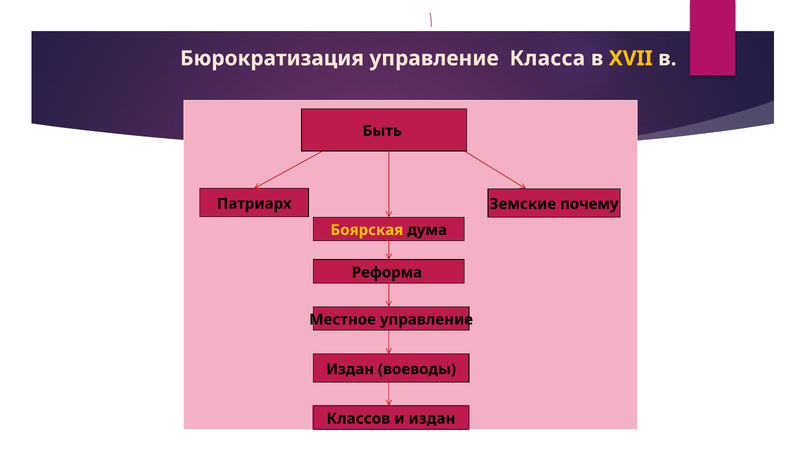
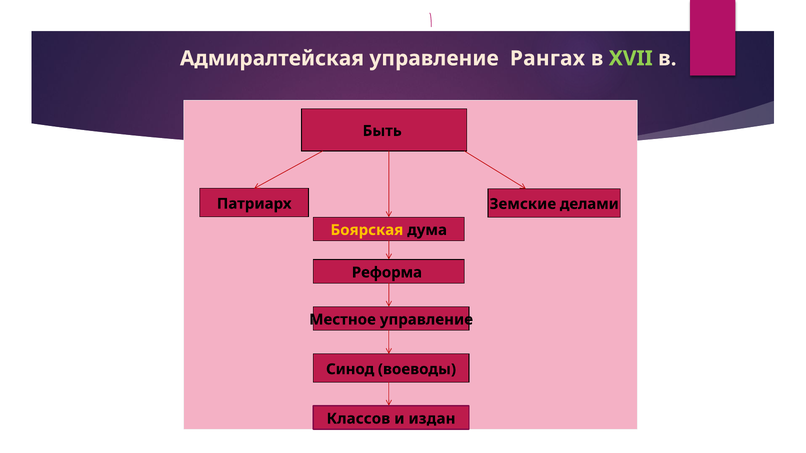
Бюрократизация: Бюрократизация -> Адмиралтейская
Класса: Класса -> Рангах
XVII colour: yellow -> light green
почему: почему -> делами
Издан at (350, 370): Издан -> Синод
